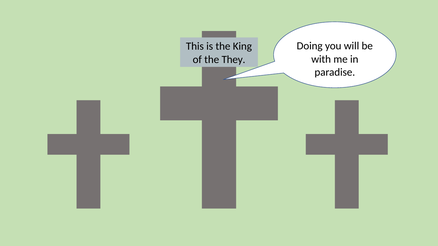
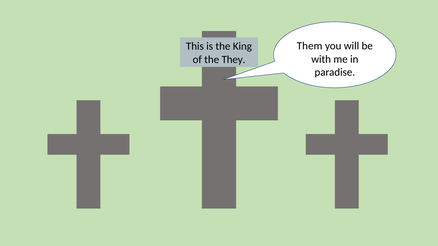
Doing: Doing -> Them
